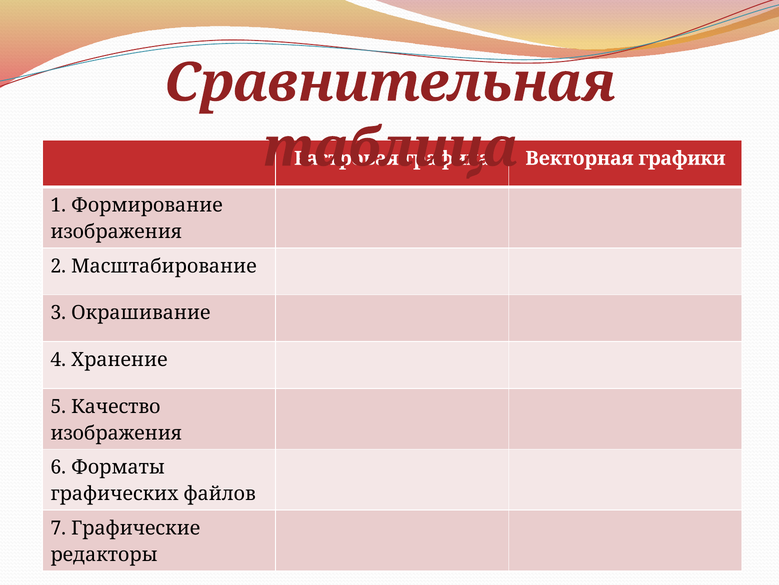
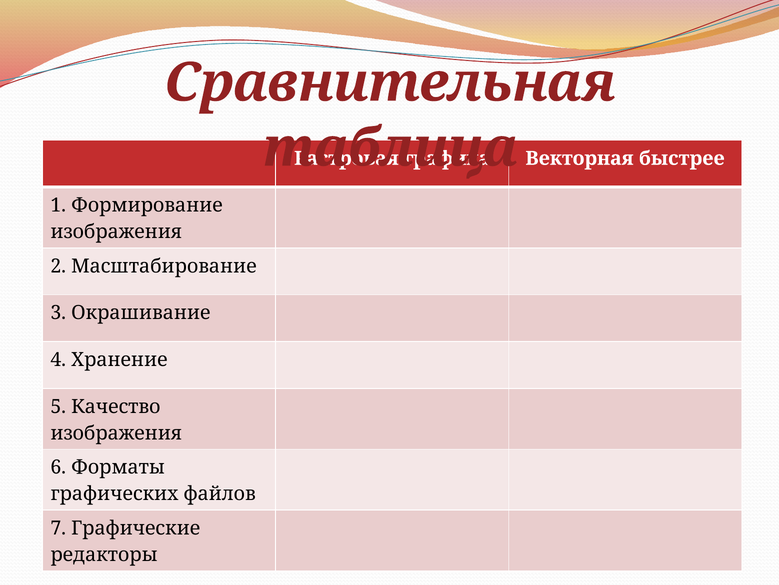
графики: графики -> быстрее
